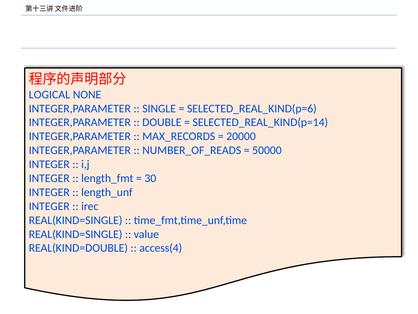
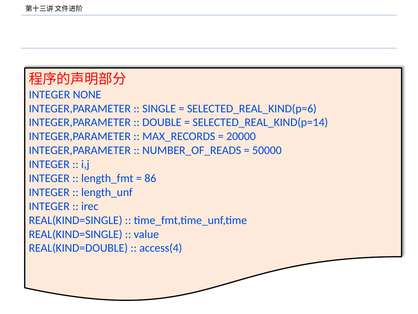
LOGICAL at (49, 94): LOGICAL -> INTEGER
30: 30 -> 86
